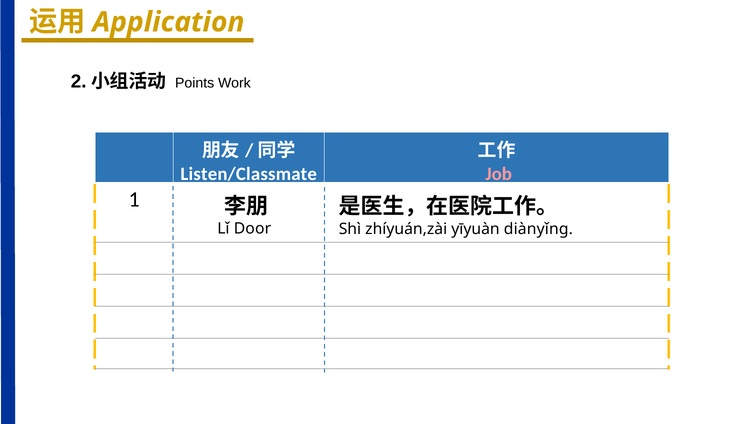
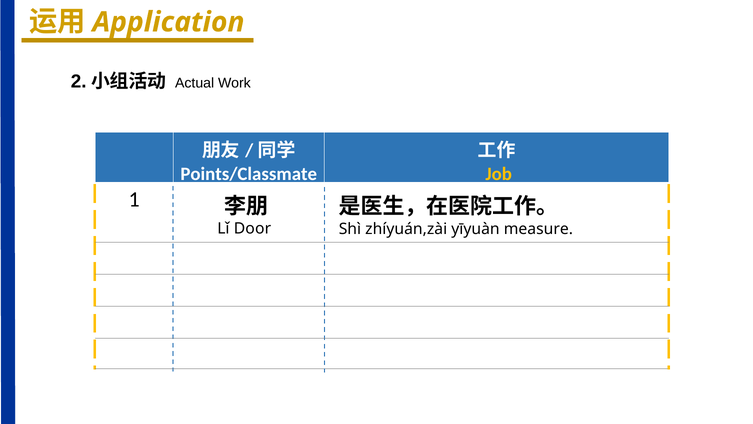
Points: Points -> Actual
Listen/Classmate: Listen/Classmate -> Points/Classmate
Job colour: pink -> yellow
diànyǐnɡ: diànyǐnɡ -> measure
